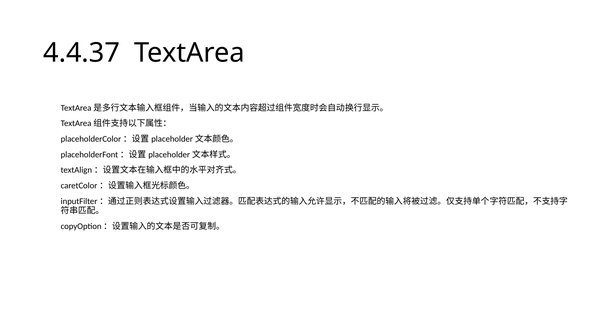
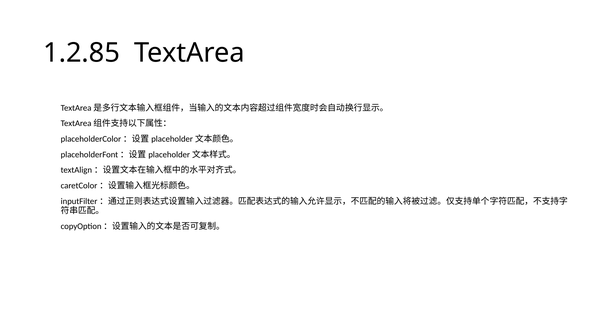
4.4.37: 4.4.37 -> 1.2.85
